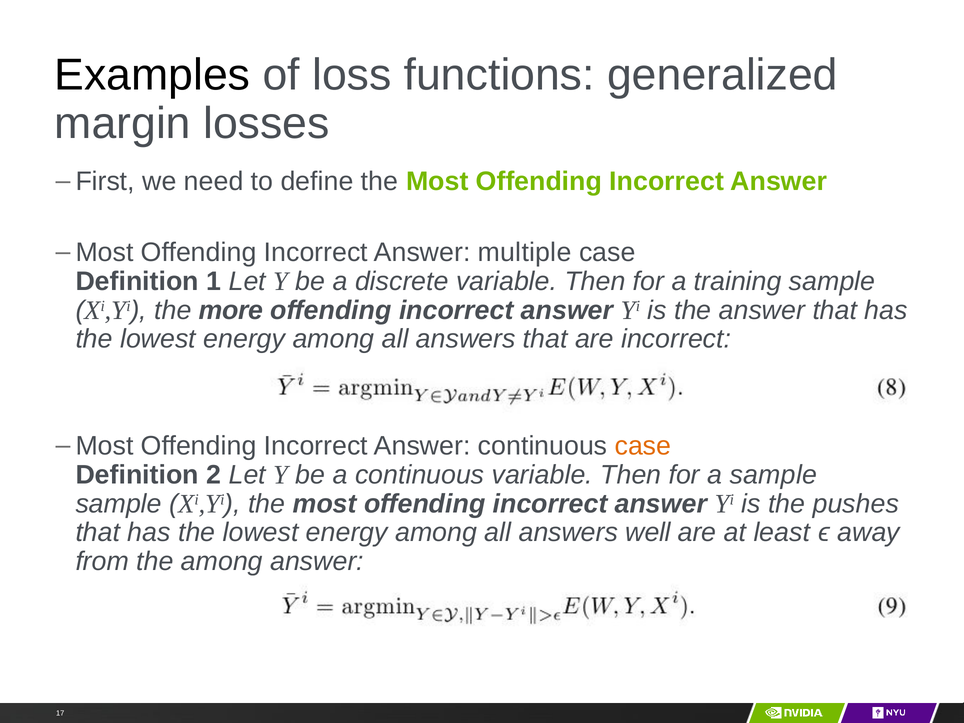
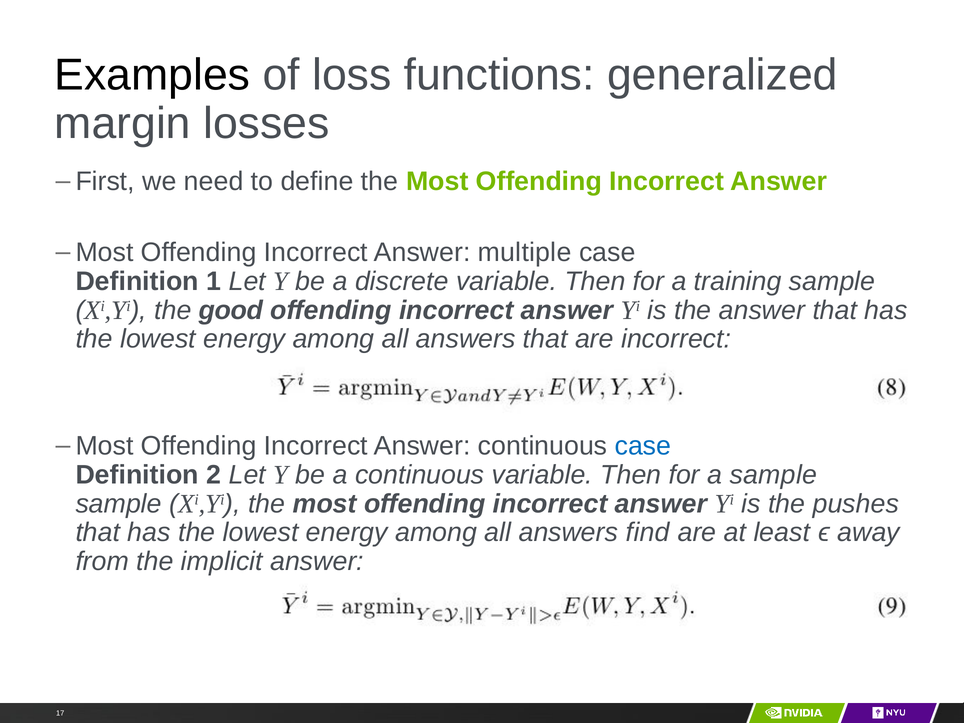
more: more -> good
case at (643, 446) colour: orange -> blue
well: well -> find
the among: among -> implicit
